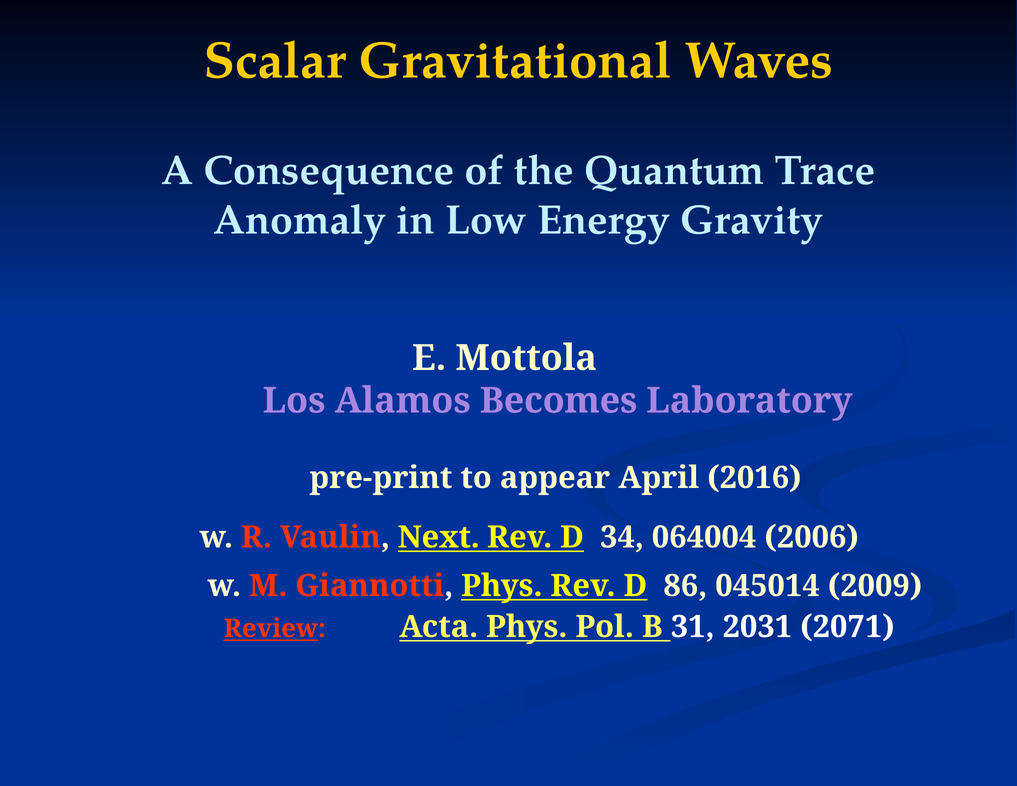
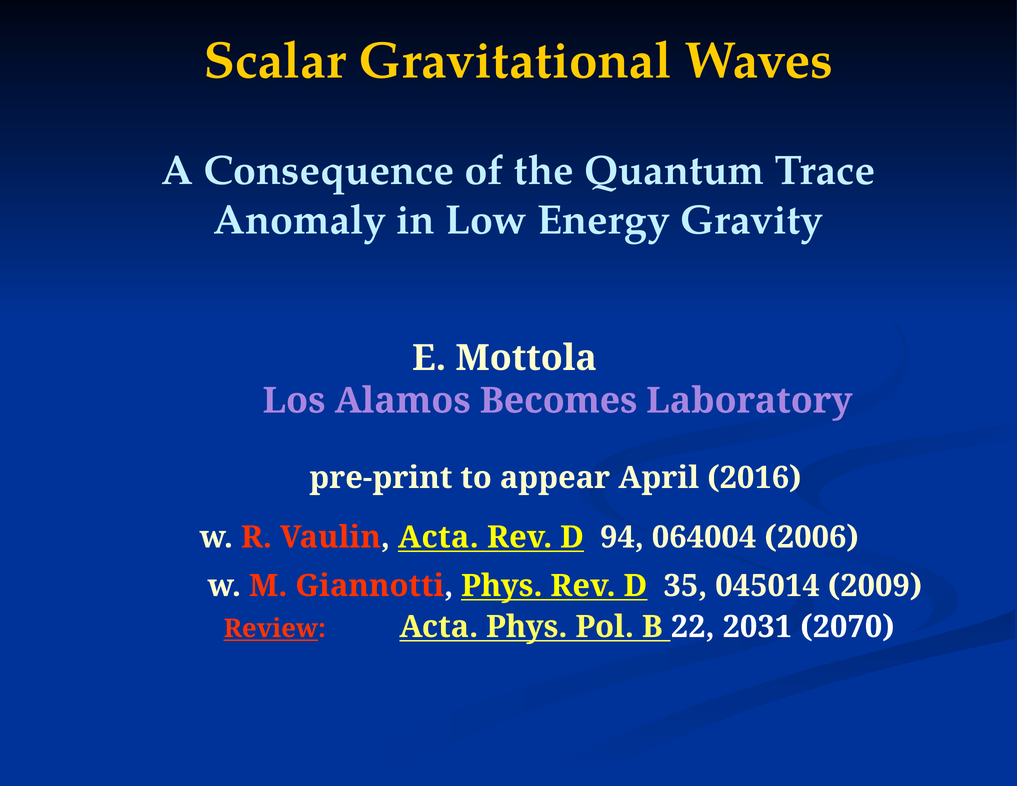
Vaulin Next: Next -> Acta
34: 34 -> 94
86: 86 -> 35
31: 31 -> 22
2071: 2071 -> 2070
